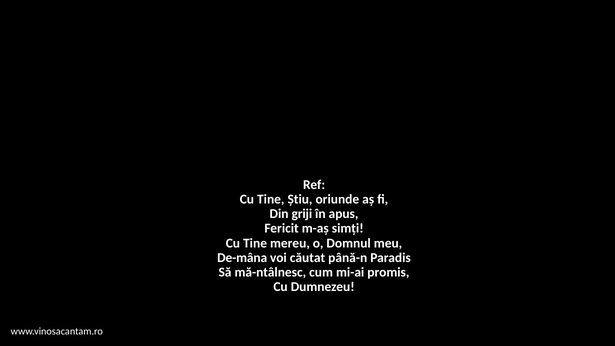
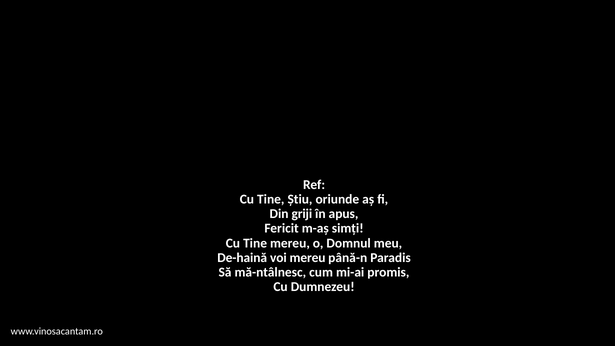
De-mâna: De-mâna -> De-haină
voi căutat: căutat -> mereu
